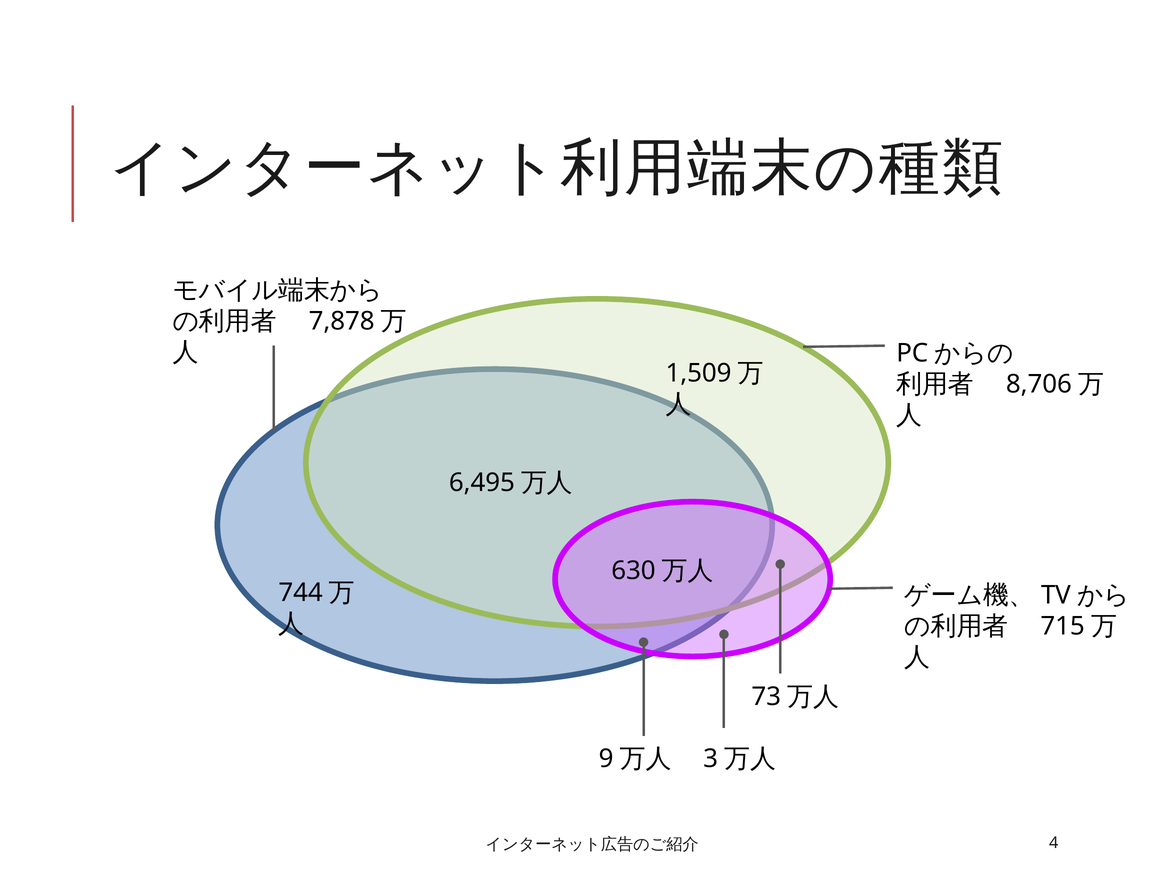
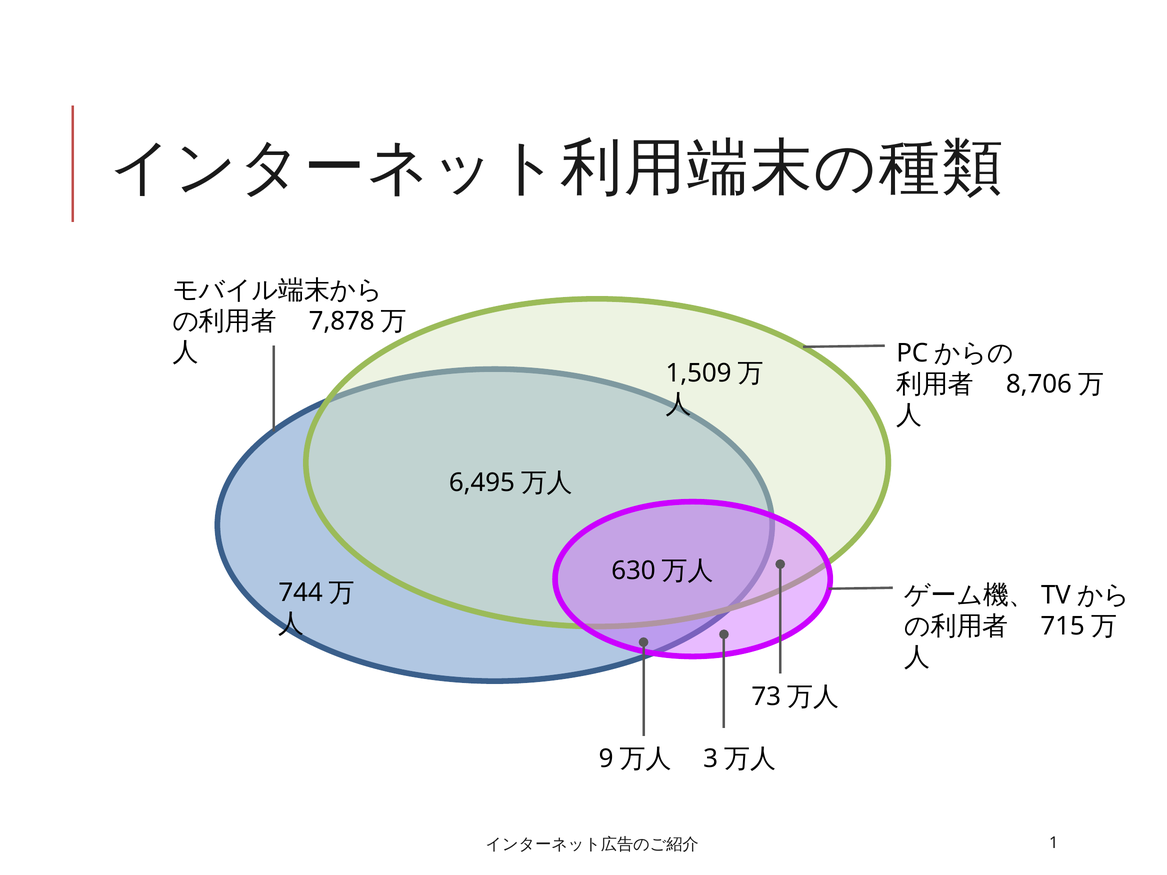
4: 4 -> 1
